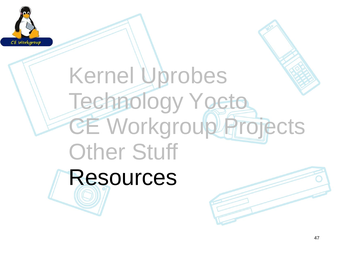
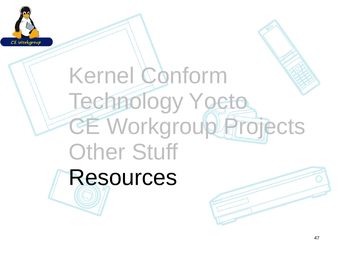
Uprobes: Uprobes -> Conform
